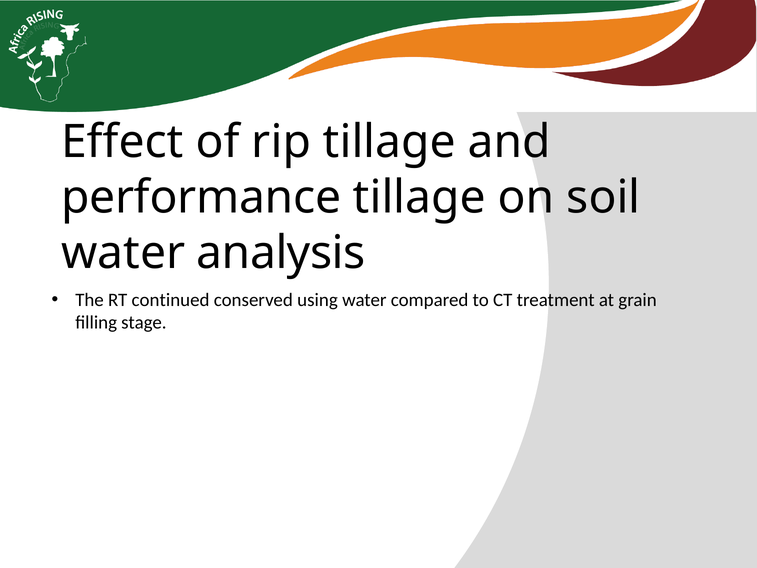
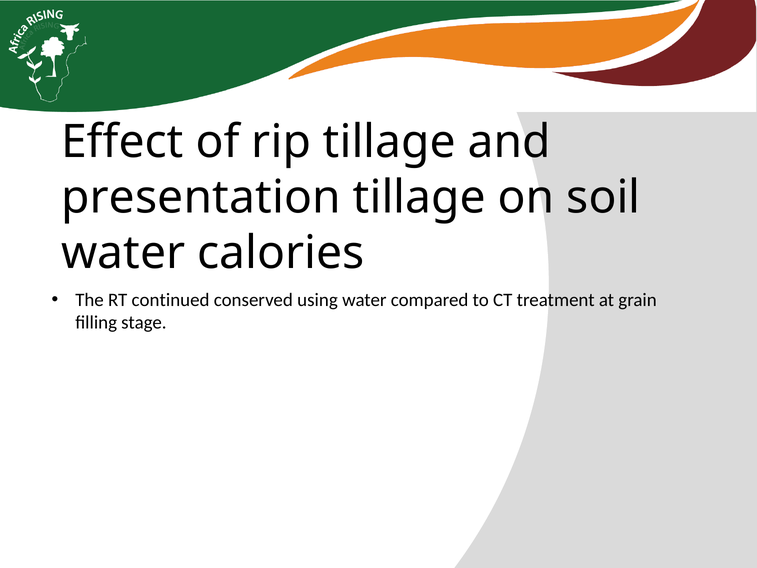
performance: performance -> presentation
analysis: analysis -> calories
